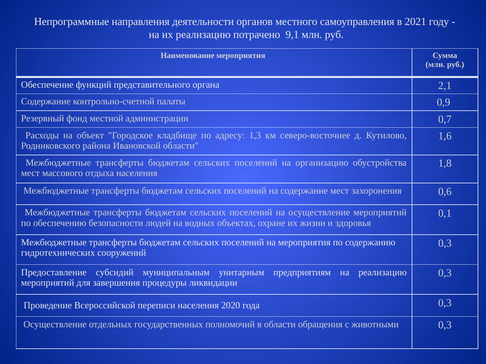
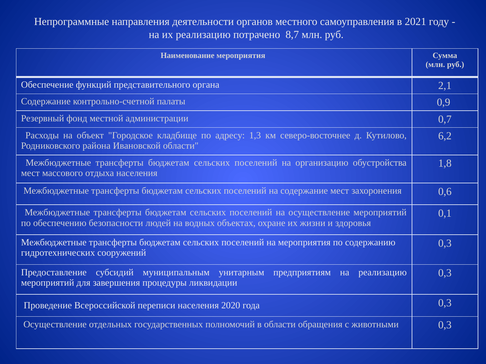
9,1: 9,1 -> 8,7
1,6: 1,6 -> 6,2
